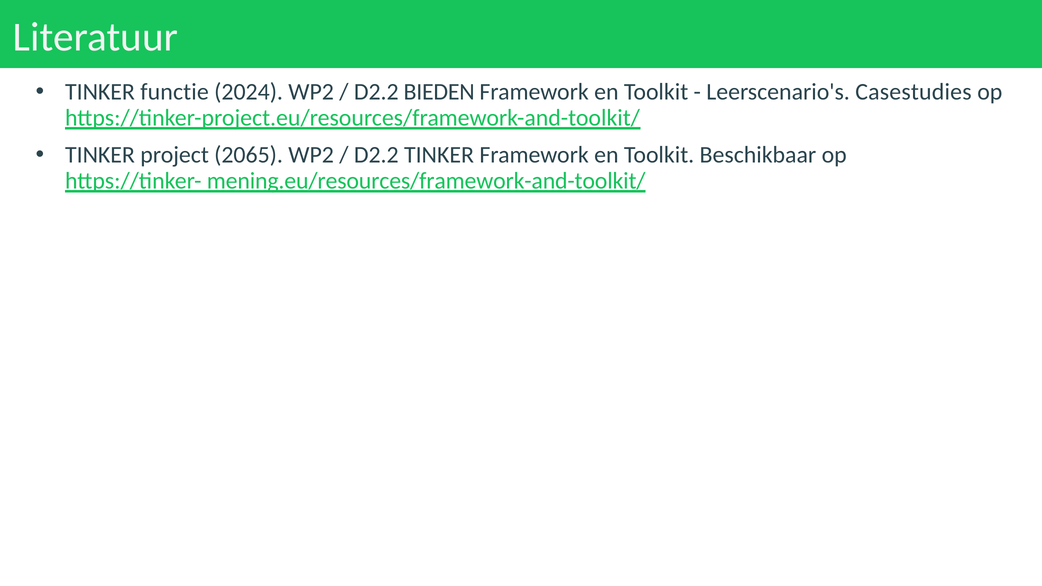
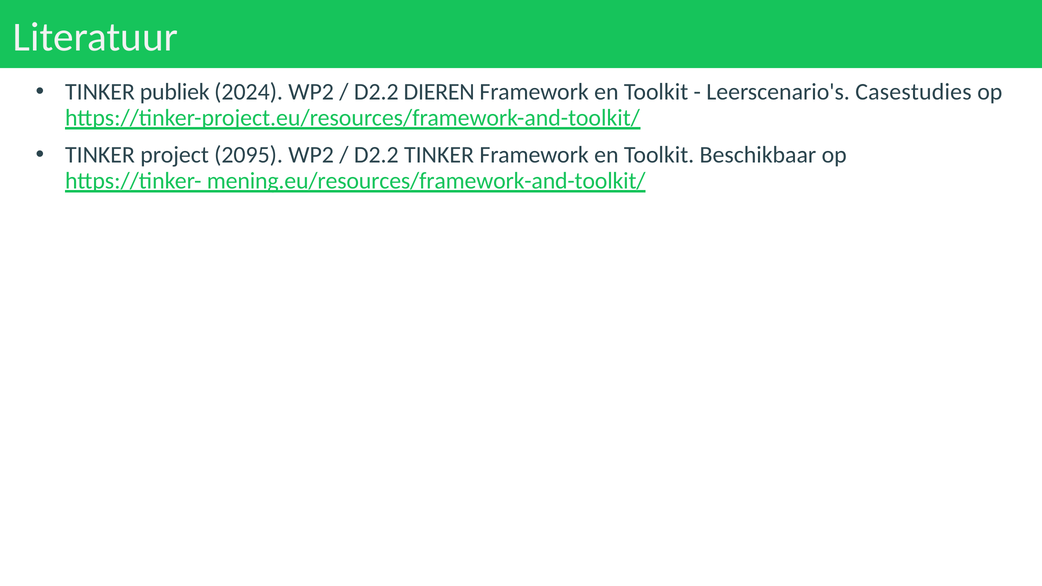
functie: functie -> publiek
BIEDEN: BIEDEN -> DIEREN
2065: 2065 -> 2095
